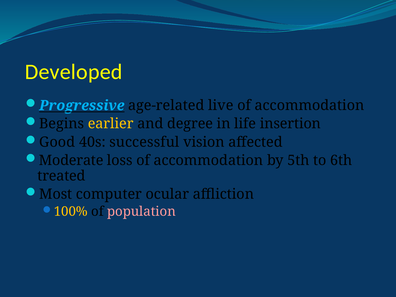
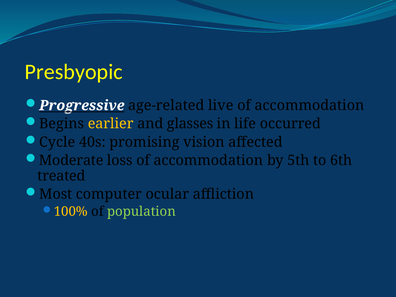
Developed: Developed -> Presbyopic
Progressive colour: light blue -> white
degree: degree -> glasses
insertion: insertion -> occurred
Good: Good -> Cycle
successful: successful -> promising
population colour: pink -> light green
